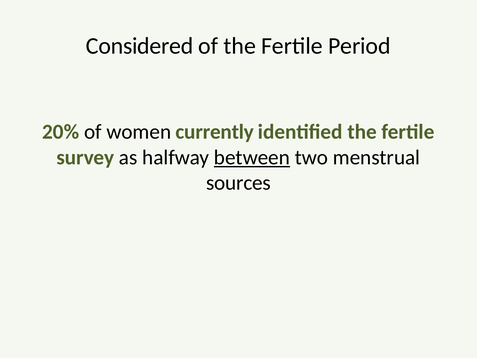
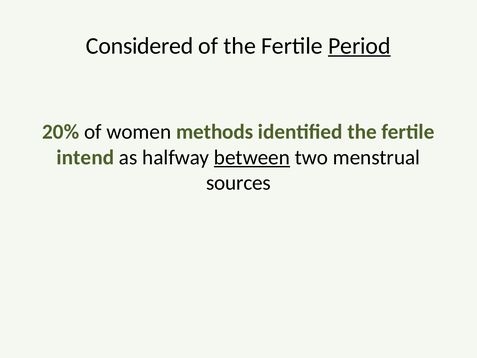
Period underline: none -> present
currently: currently -> methods
survey: survey -> intend
